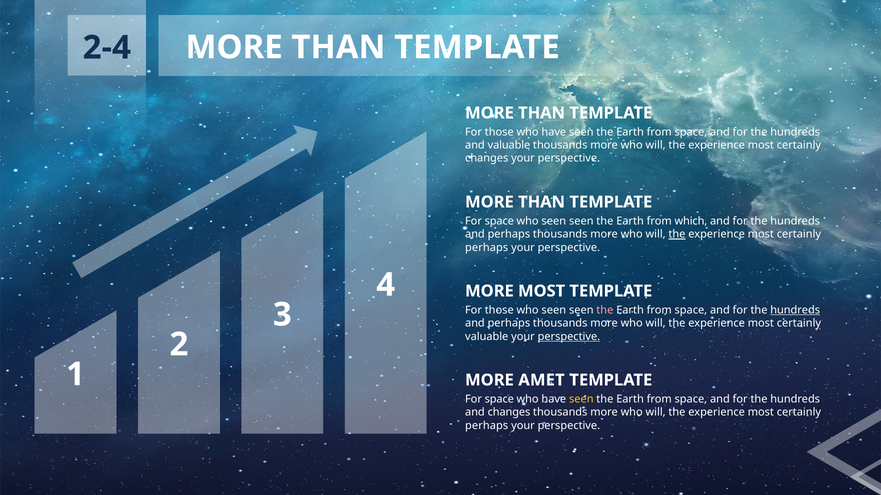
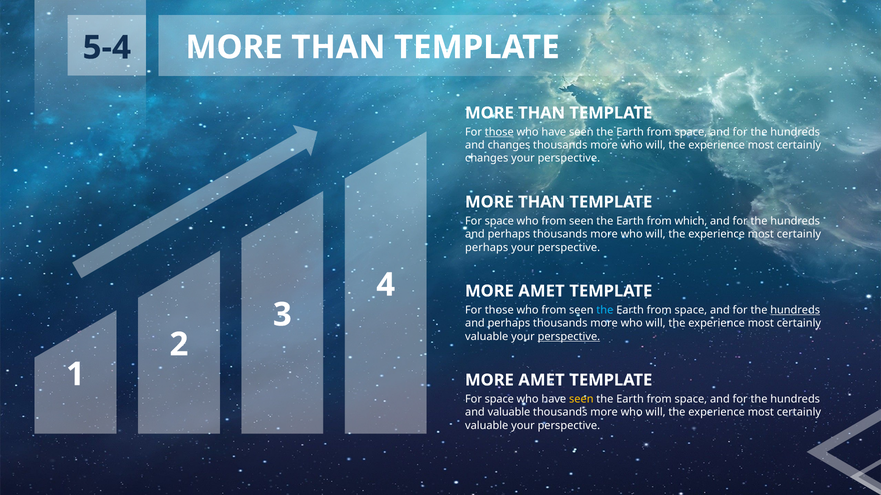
2-4: 2-4 -> 5-4
those at (499, 132) underline: none -> present
and valuable: valuable -> changes
seen at (554, 221): seen -> from
the at (677, 234) underline: present -> none
MOST at (542, 291): MOST -> AMET
those who seen: seen -> from
the at (605, 310) colour: pink -> light blue
and changes: changes -> valuable
perhaps at (487, 426): perhaps -> valuable
